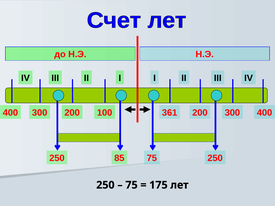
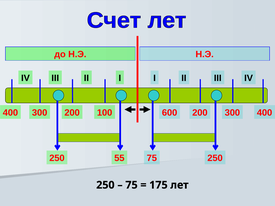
361: 361 -> 600
85: 85 -> 55
